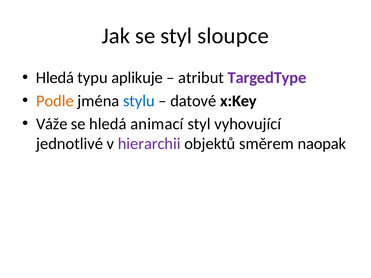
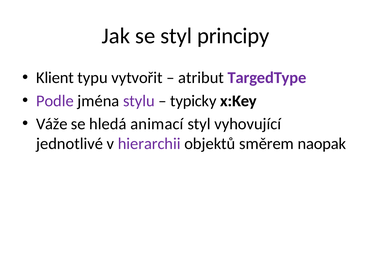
sloupce: sloupce -> principy
Hledá at (55, 78): Hledá -> Klient
aplikuje: aplikuje -> vytvořit
Podle colour: orange -> purple
stylu colour: blue -> purple
datové: datové -> typicky
